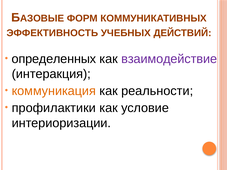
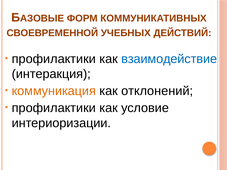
ЭФФЕКТИВНОСТЬ: ЭФФЕКТИВНОСТЬ -> СВОЕВРЕМЕННОЙ
определенных at (54, 59): определенных -> профилактики
взаимодействие colour: purple -> blue
реальности: реальности -> отклонений
